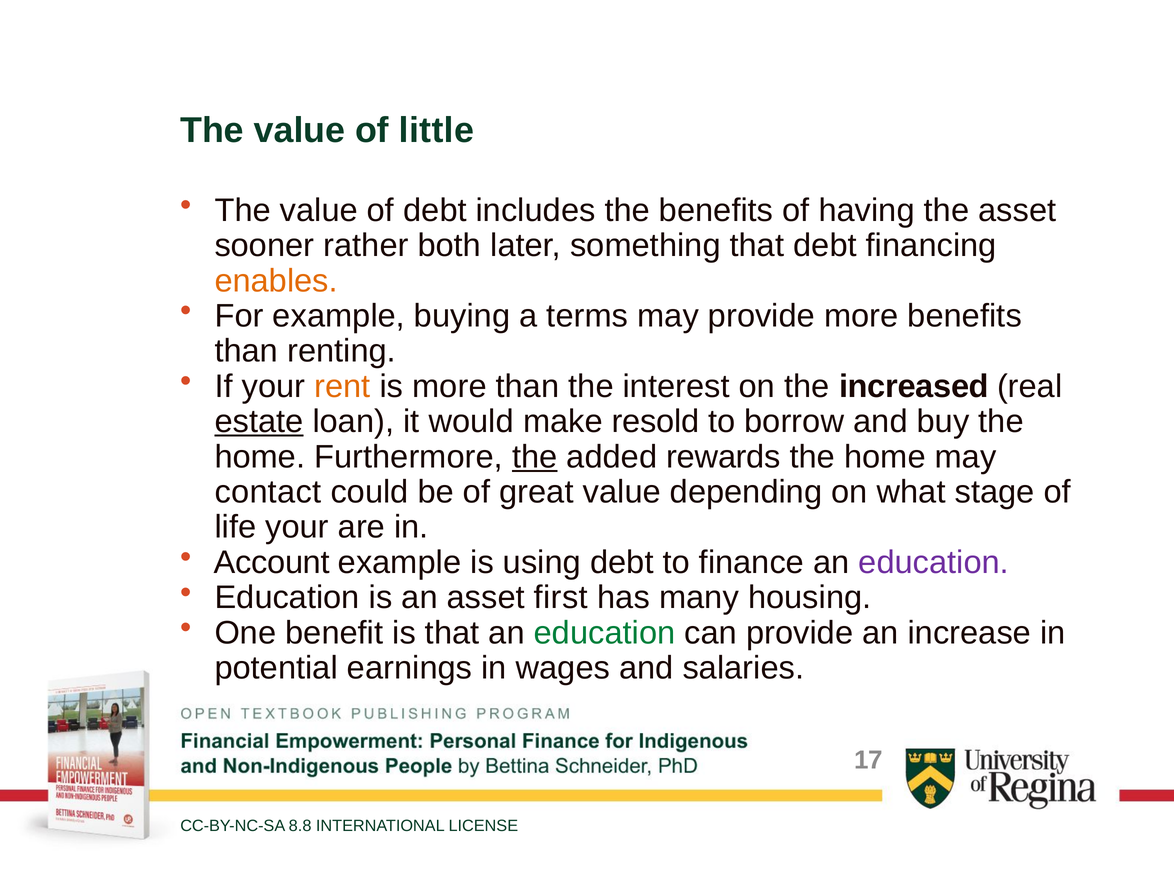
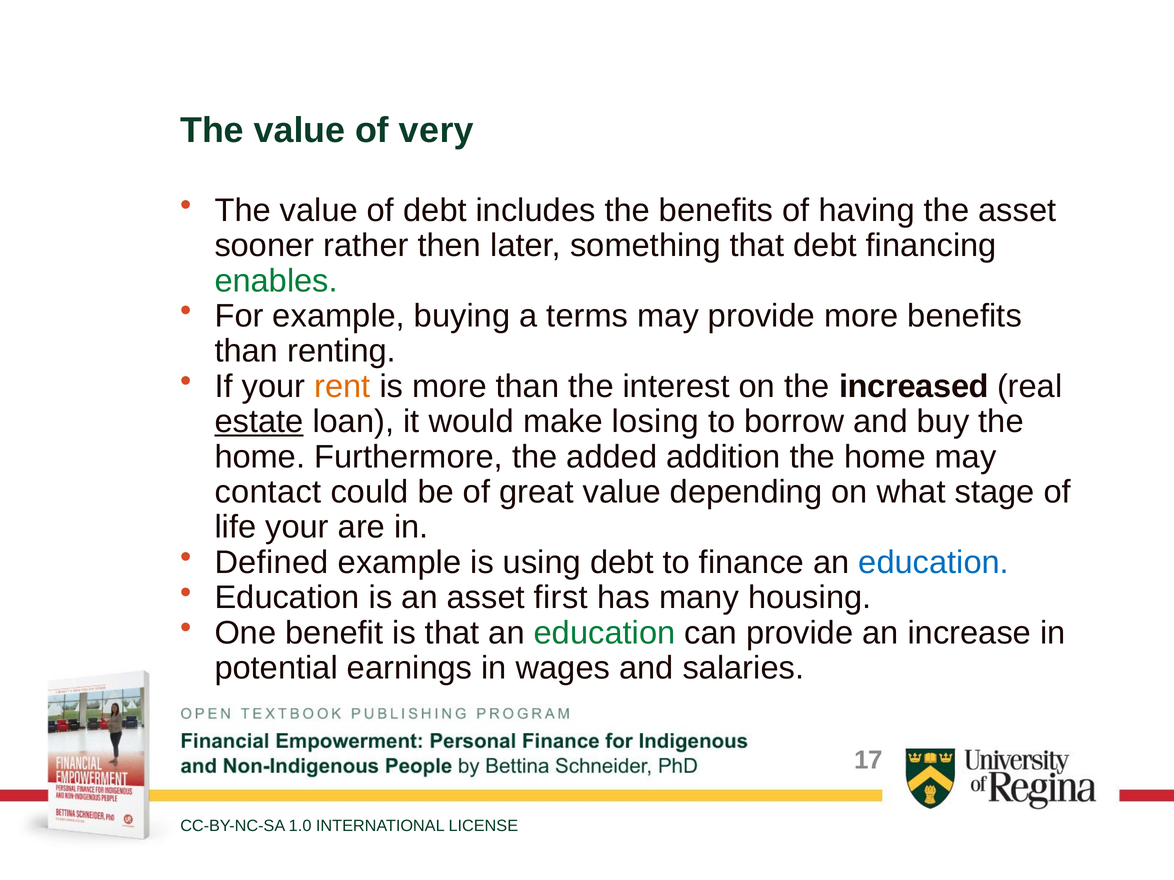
little: little -> very
both: both -> then
enables colour: orange -> green
resold: resold -> losing
the at (535, 457) underline: present -> none
rewards: rewards -> addition
Account: Account -> Defined
education at (934, 563) colour: purple -> blue
8.8: 8.8 -> 1.0
